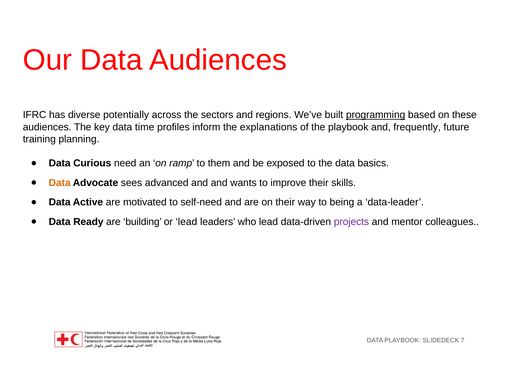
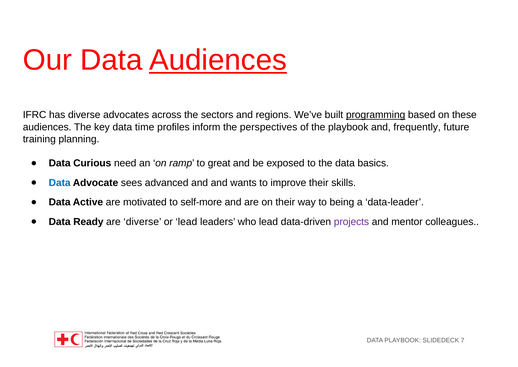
Audiences at (218, 60) underline: none -> present
potentially: potentially -> advocates
explanations: explanations -> perspectives
them: them -> great
Data at (60, 183) colour: orange -> blue
self-need: self-need -> self-more
are building: building -> diverse
